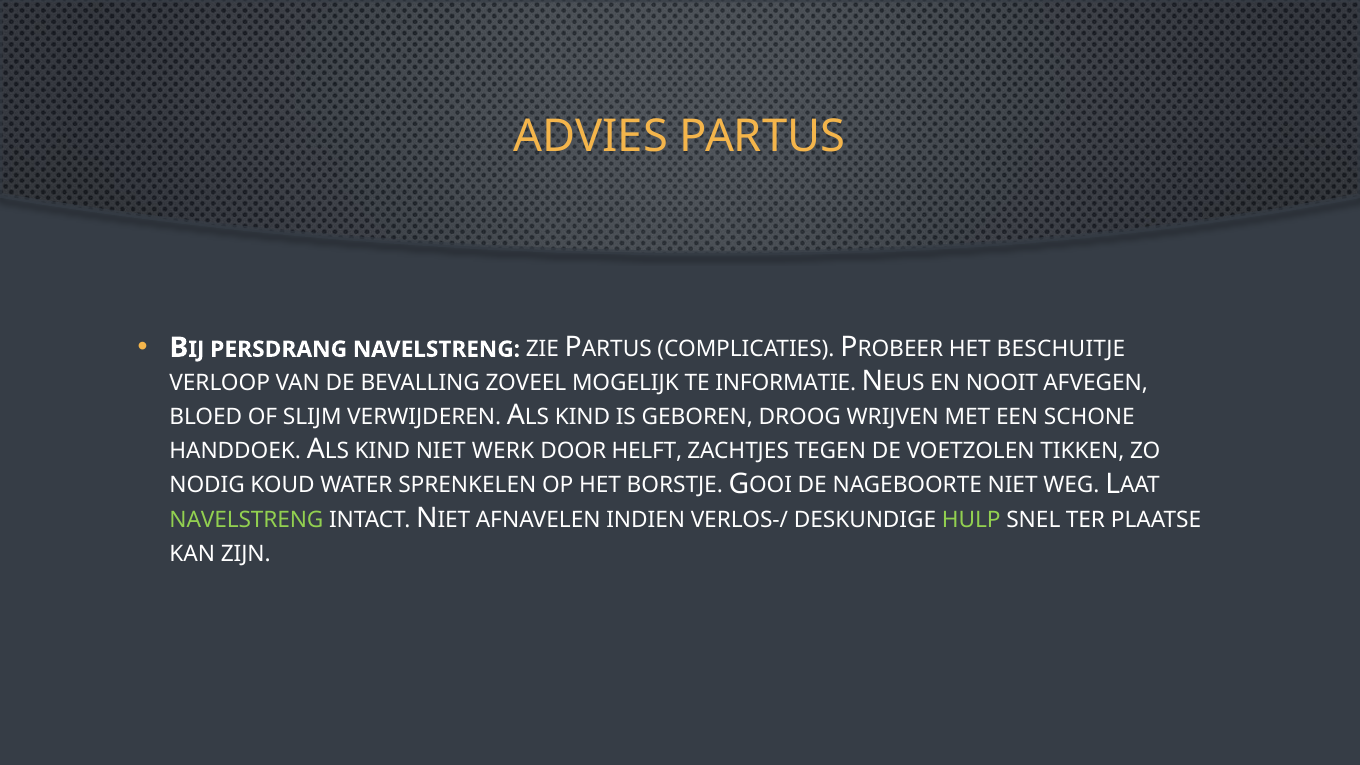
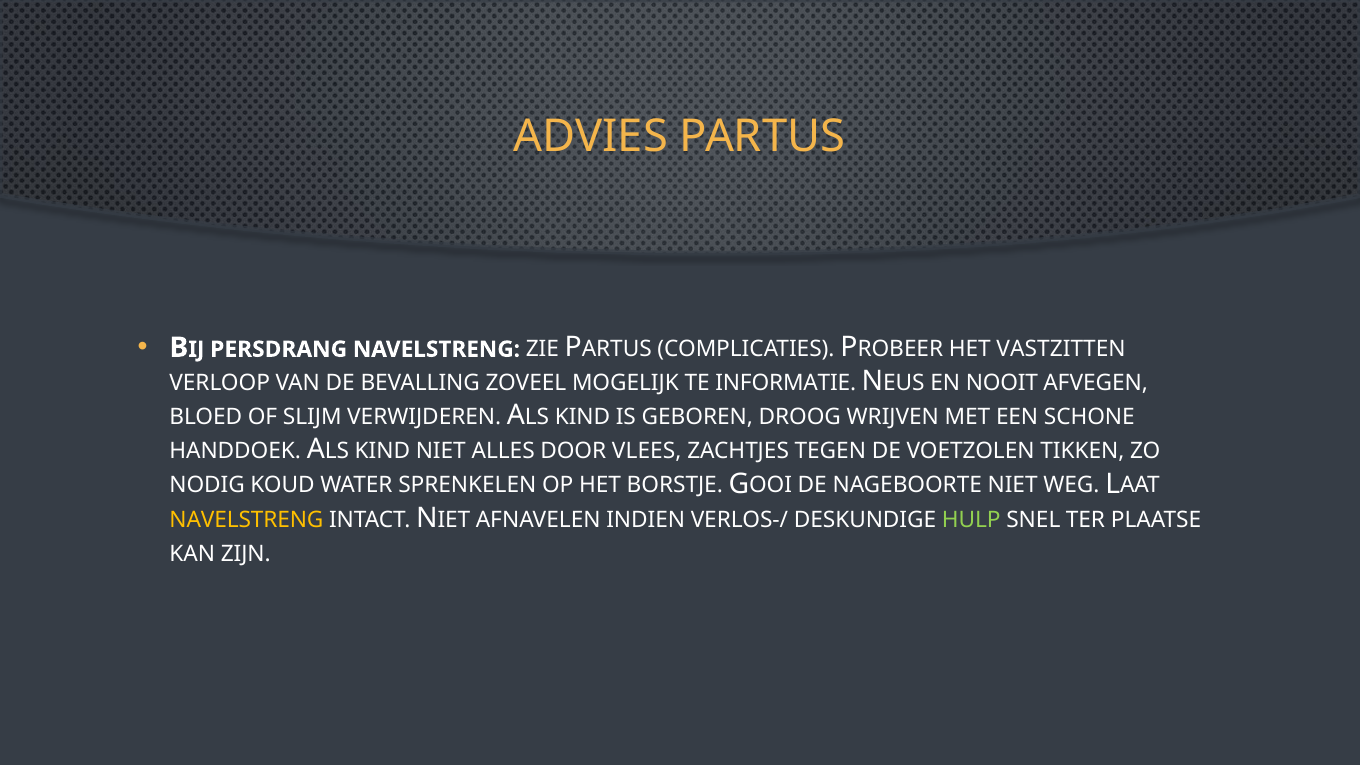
BESCHUITJE: BESCHUITJE -> VASTZITTEN
WERK: WERK -> ALLES
HELFT: HELFT -> VLEES
NAVELSTRENG at (246, 520) colour: light green -> yellow
